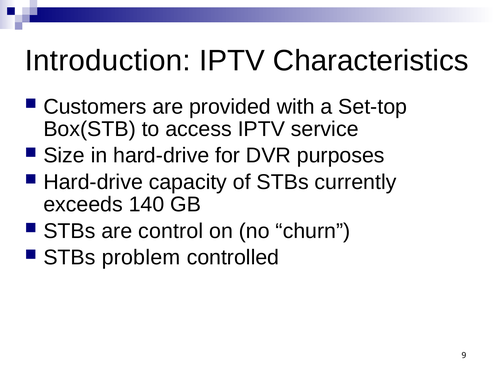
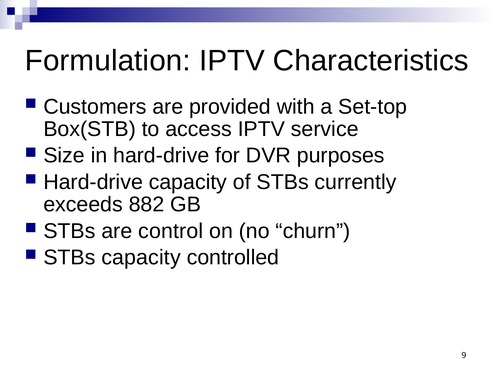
Introduction: Introduction -> Formulation
140: 140 -> 882
STBs problem: problem -> capacity
